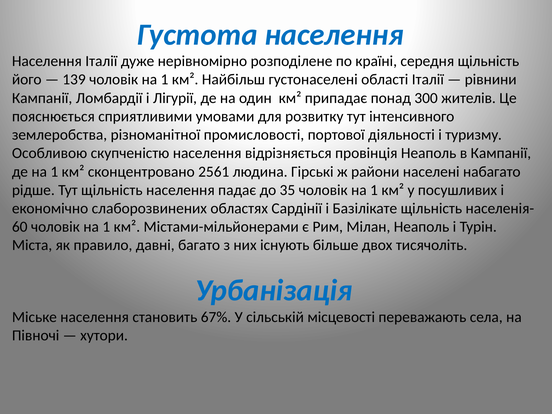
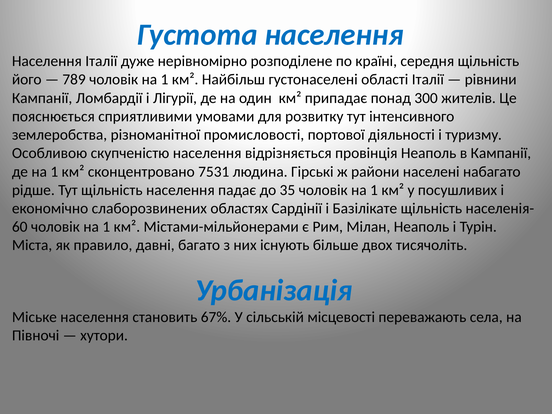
139: 139 -> 789
2561: 2561 -> 7531
